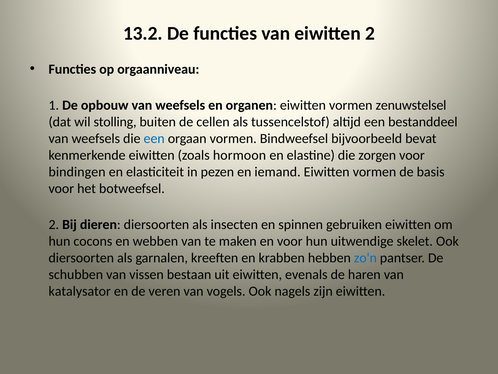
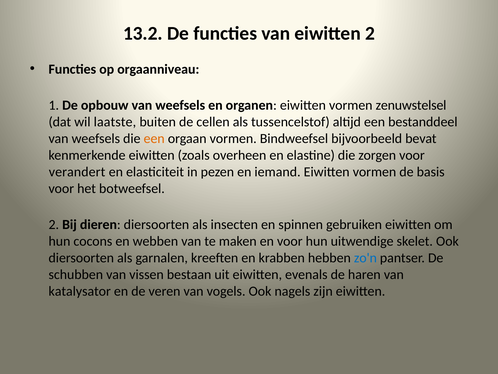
stolling: stolling -> laatste
een at (154, 138) colour: blue -> orange
hormoon: hormoon -> overheen
bindingen: bindingen -> verandert
